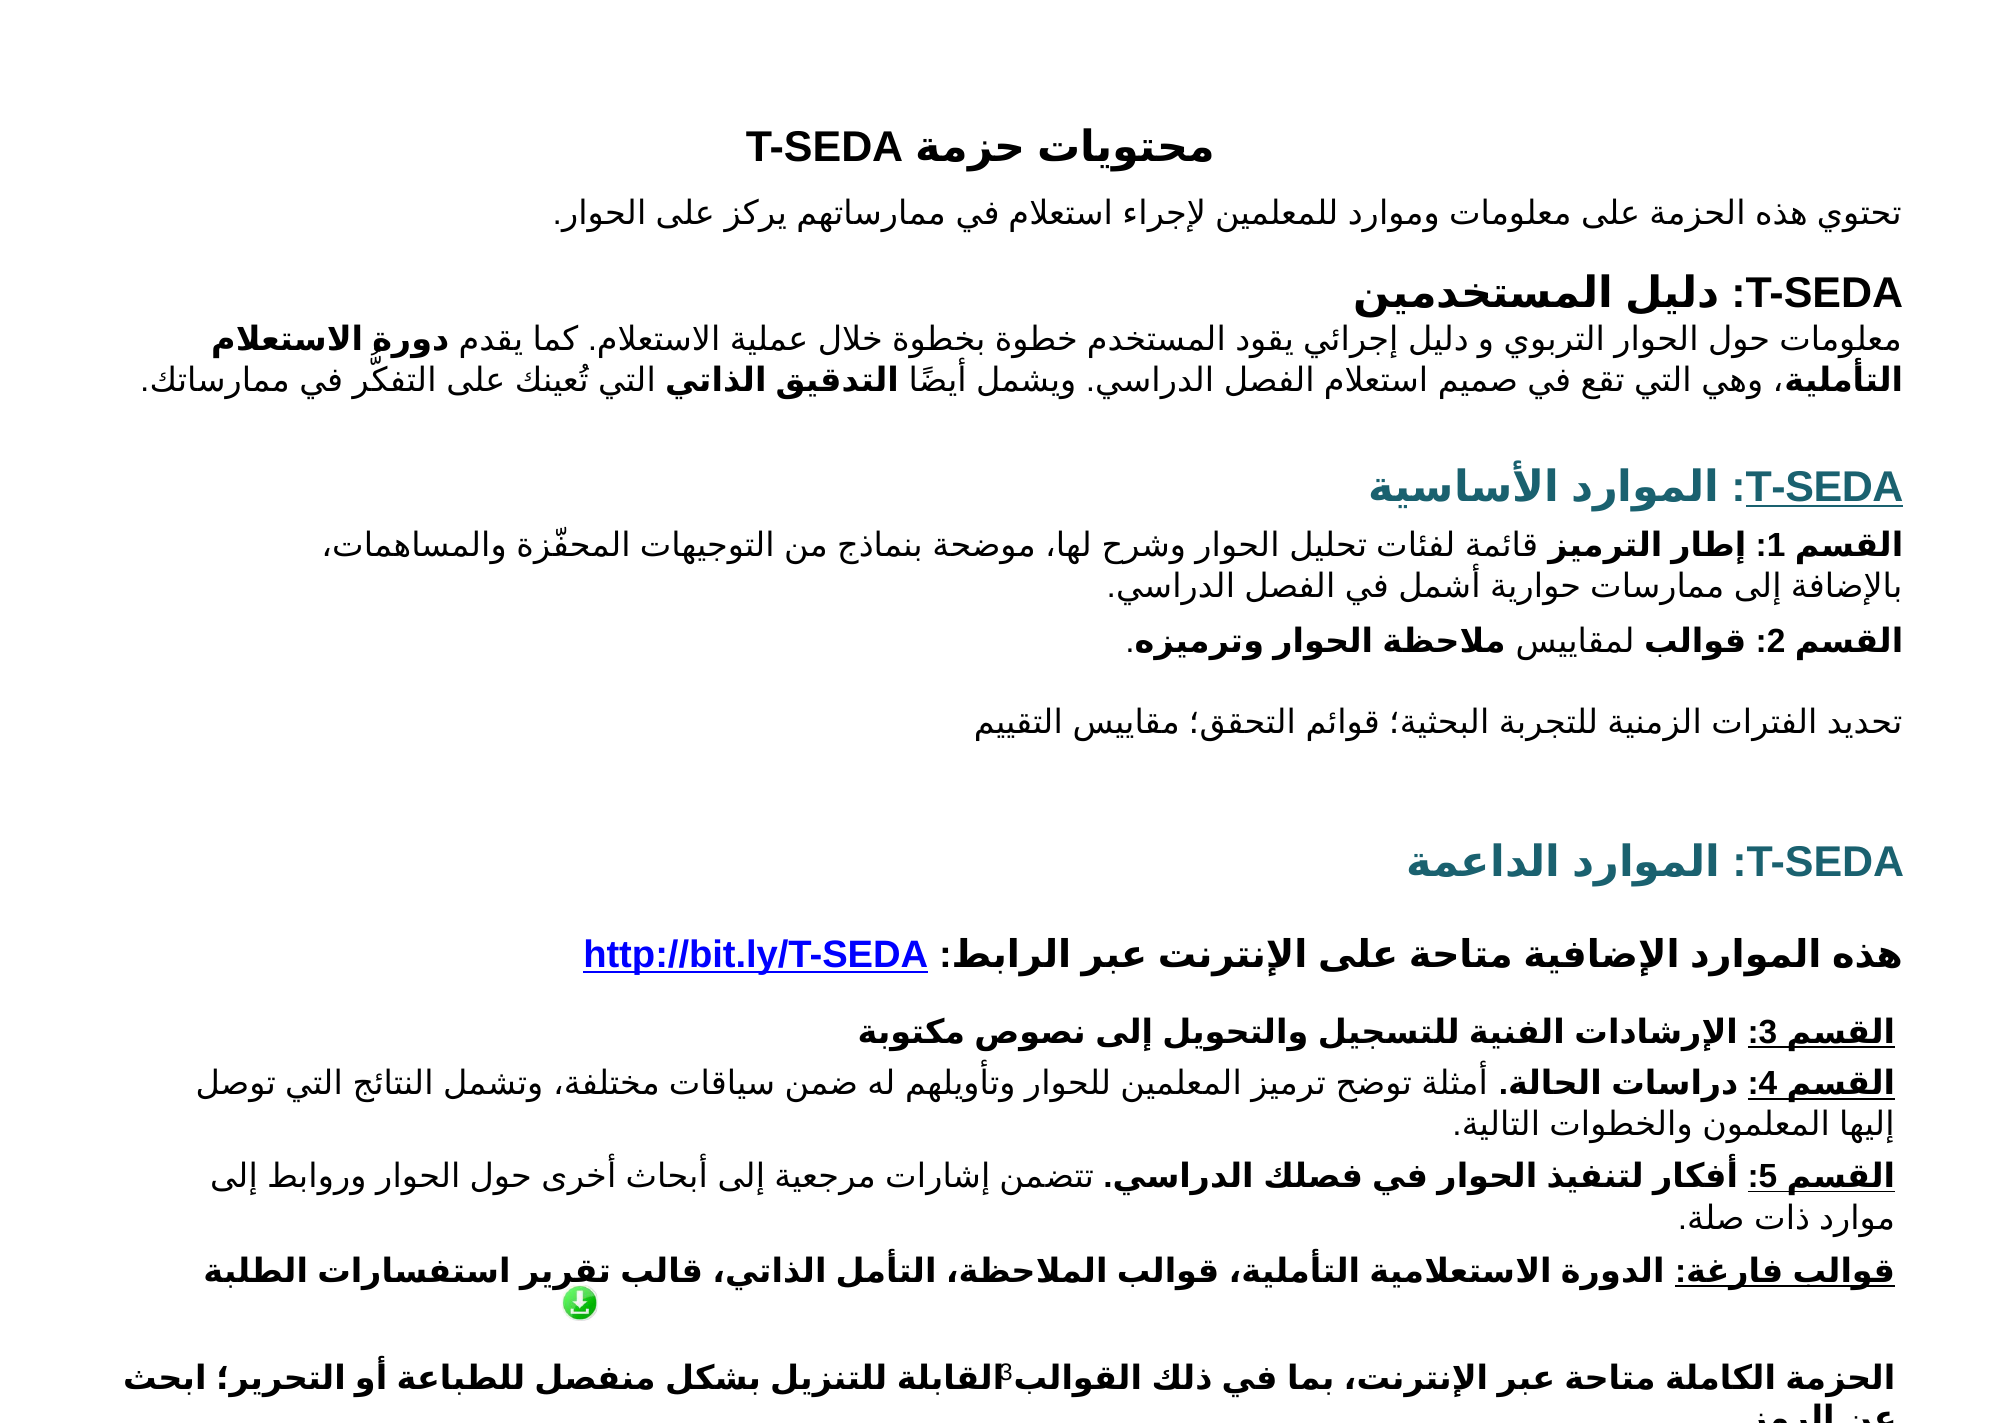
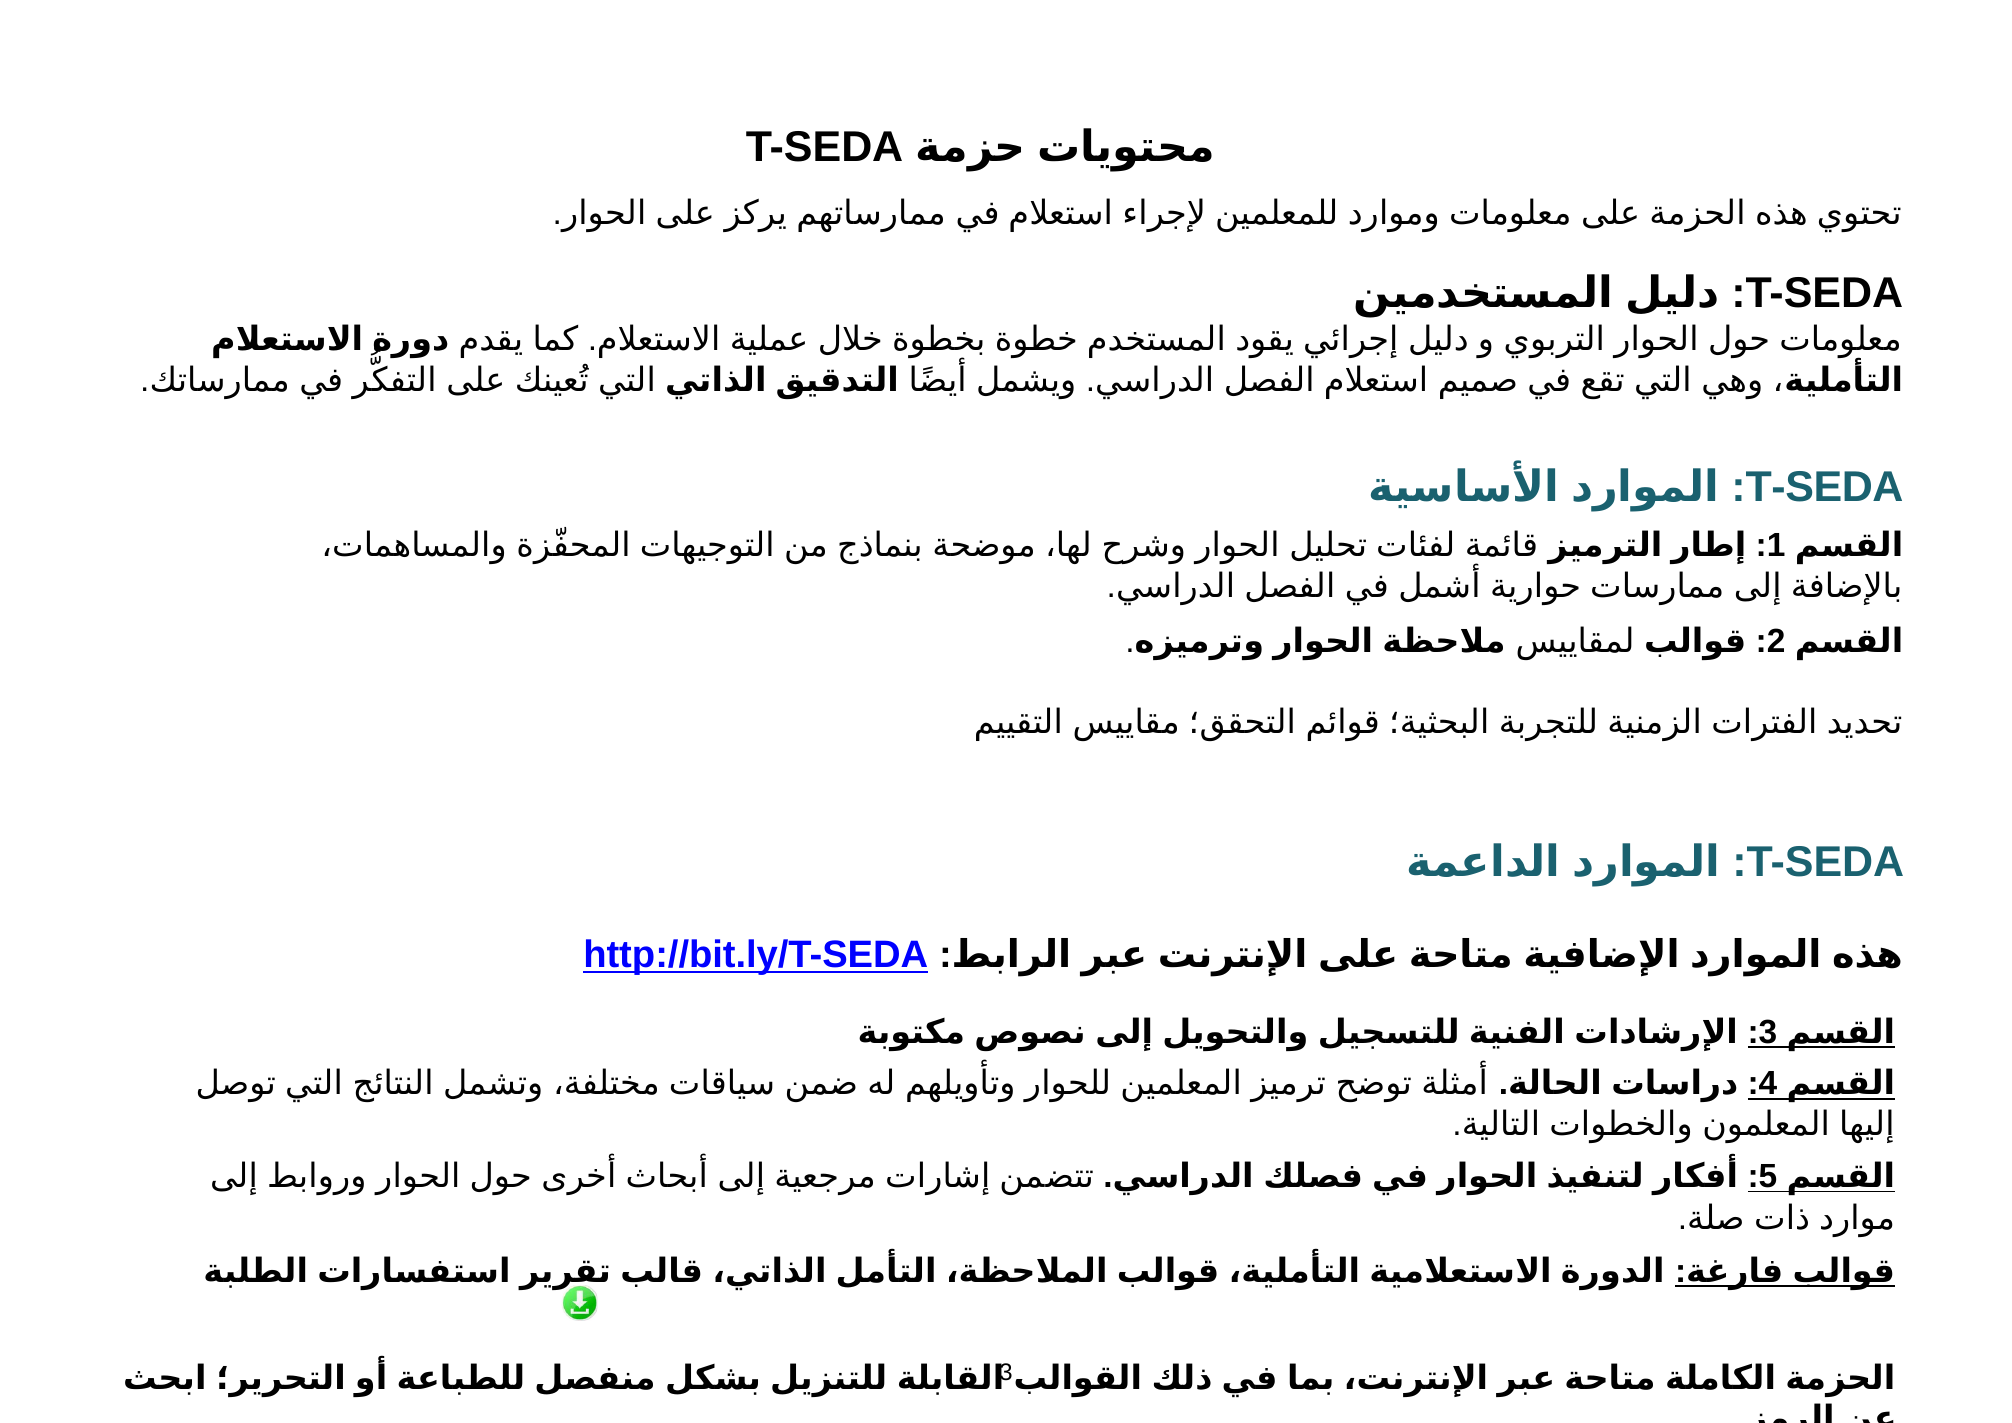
T-SEDA at (1825, 488) underline: present -> none
